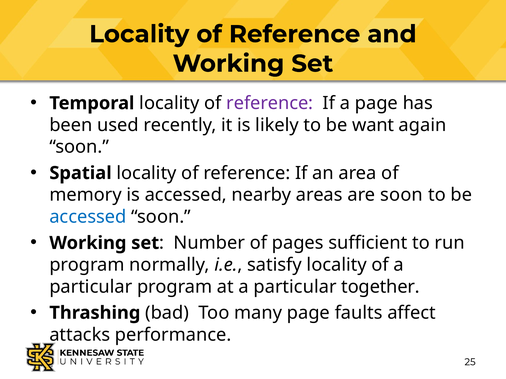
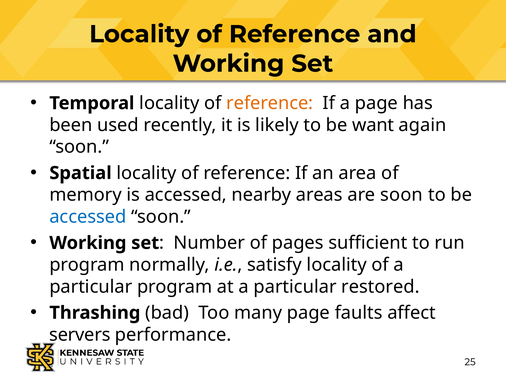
reference at (270, 103) colour: purple -> orange
together: together -> restored
attacks: attacks -> servers
